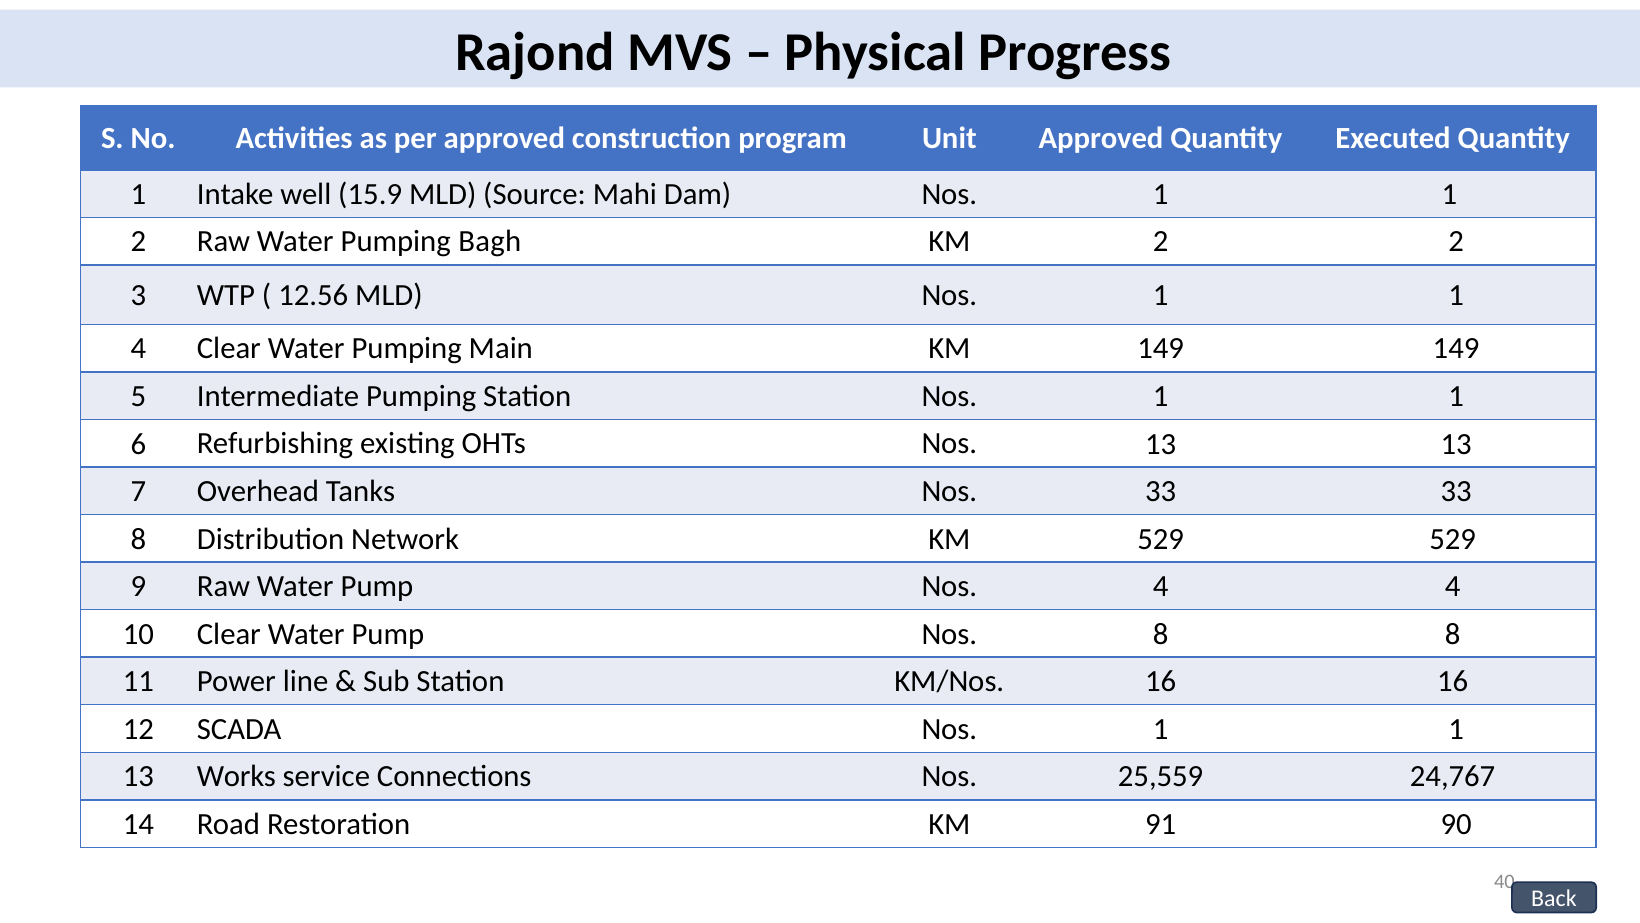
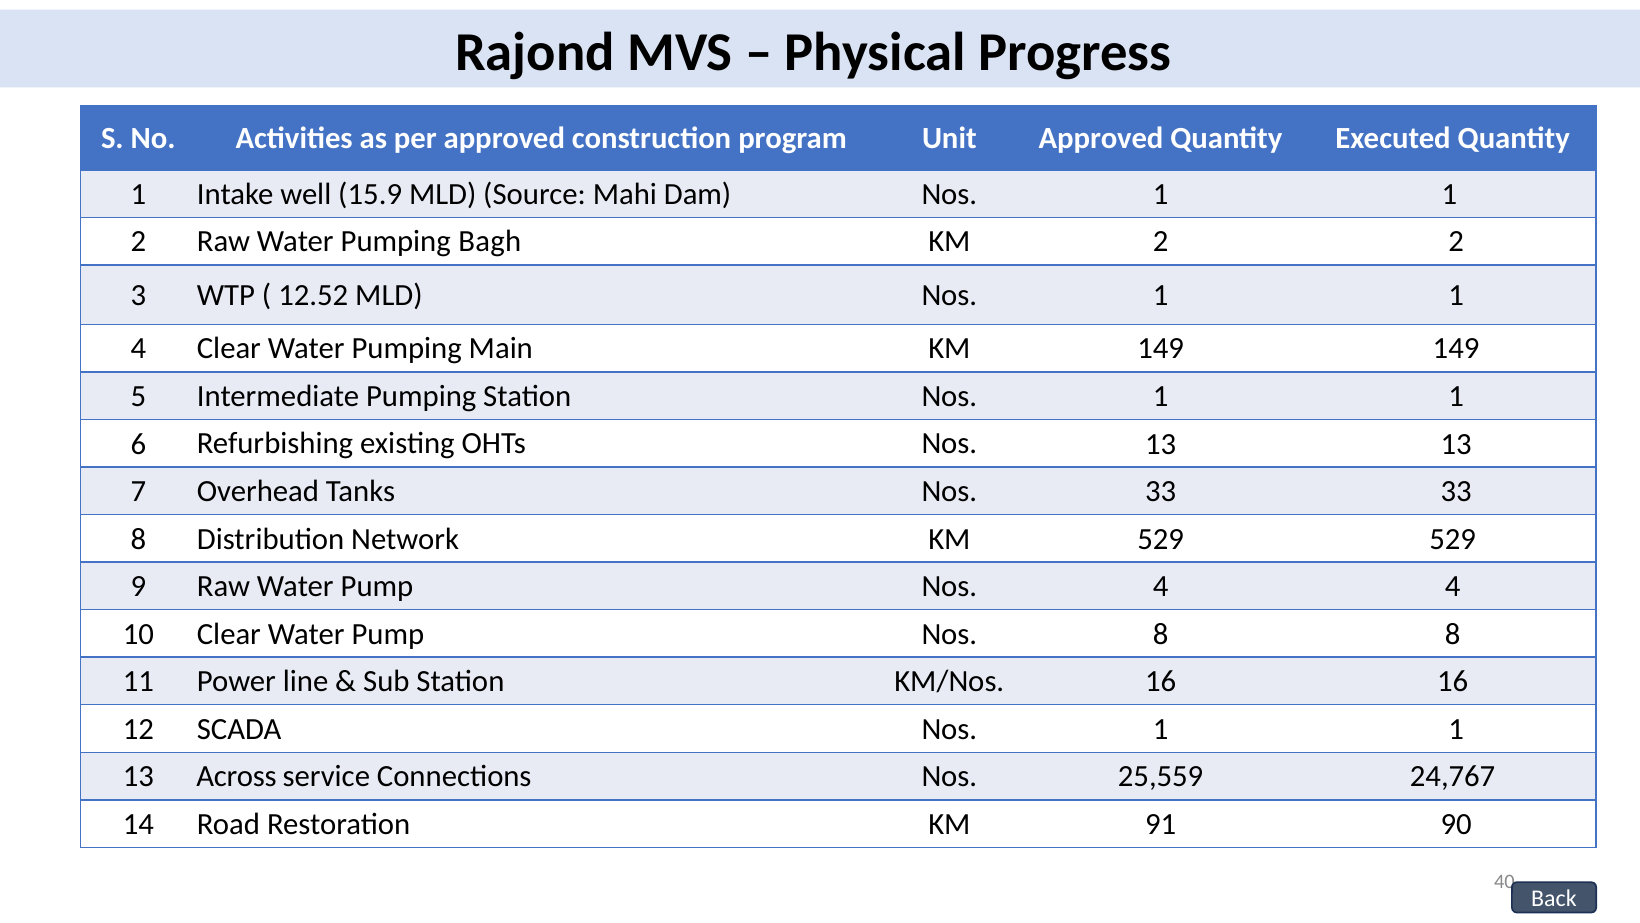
12.56: 12.56 -> 12.52
Works: Works -> Across
